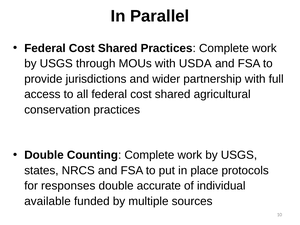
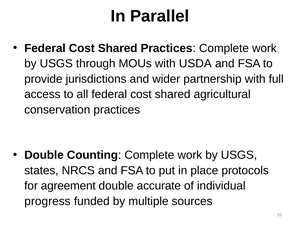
responses: responses -> agreement
available: available -> progress
